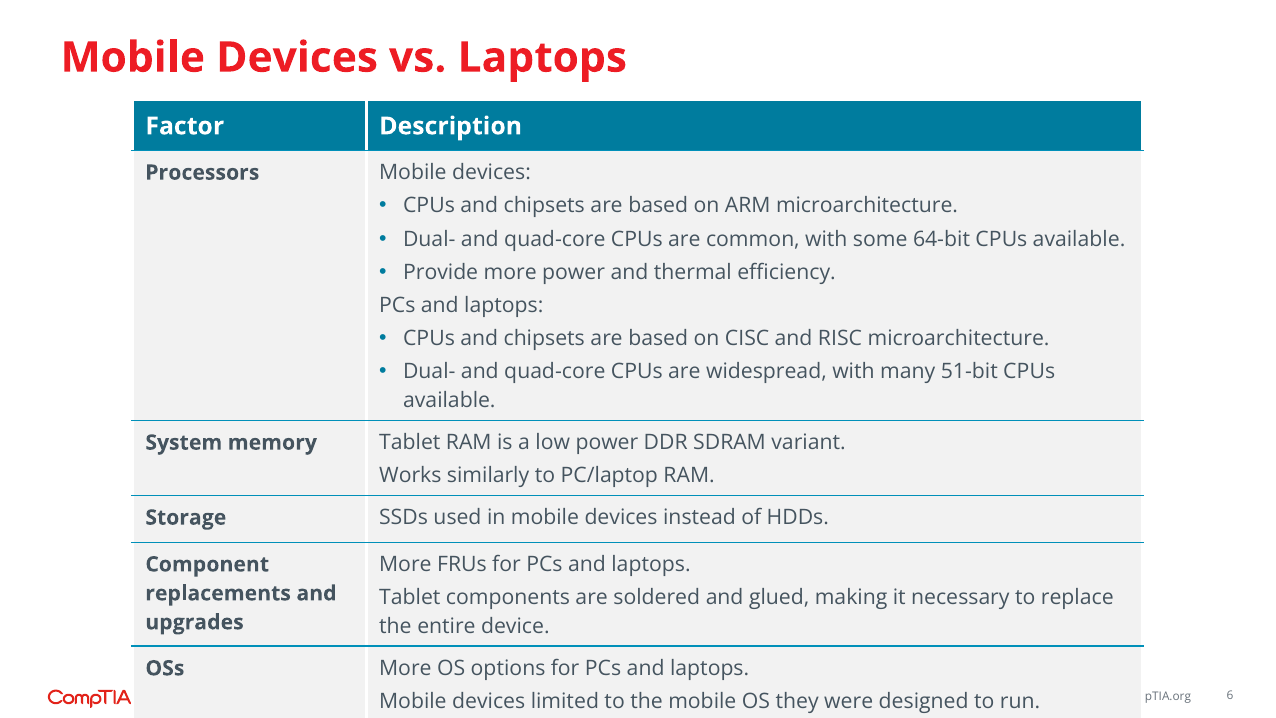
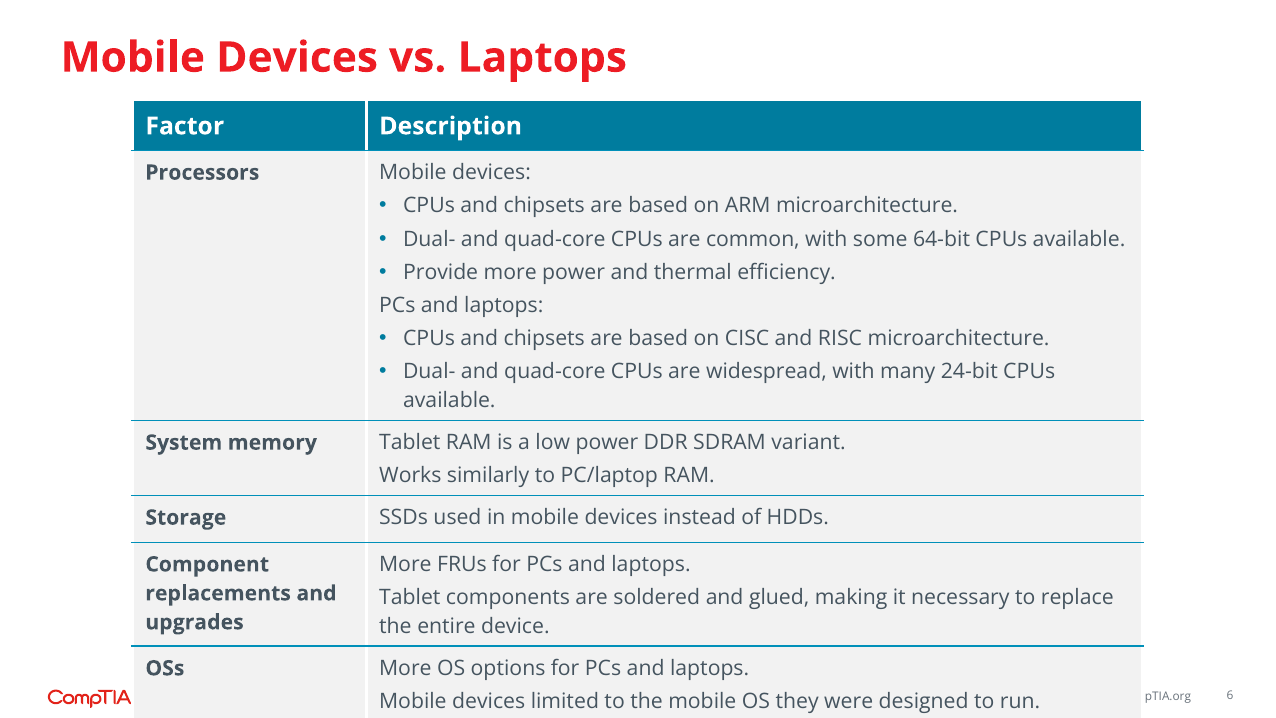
51-bit: 51-bit -> 24-bit
